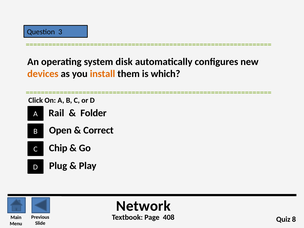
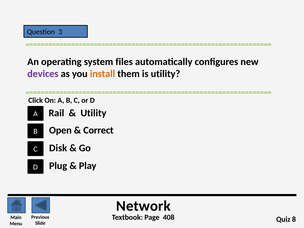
disk: disk -> files
devices colour: orange -> purple
is which: which -> utility
Folder at (93, 113): Folder -> Utility
Chip: Chip -> Disk
